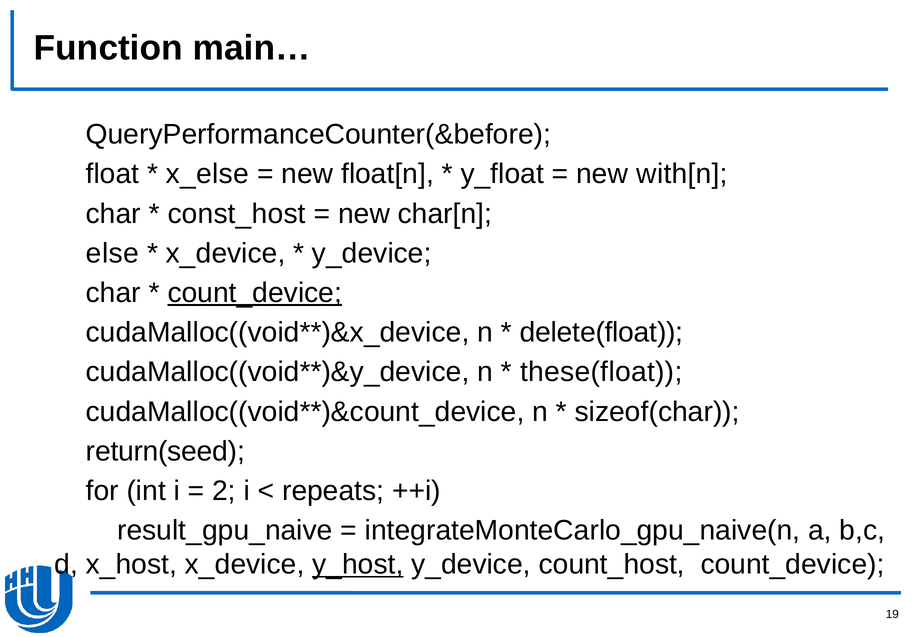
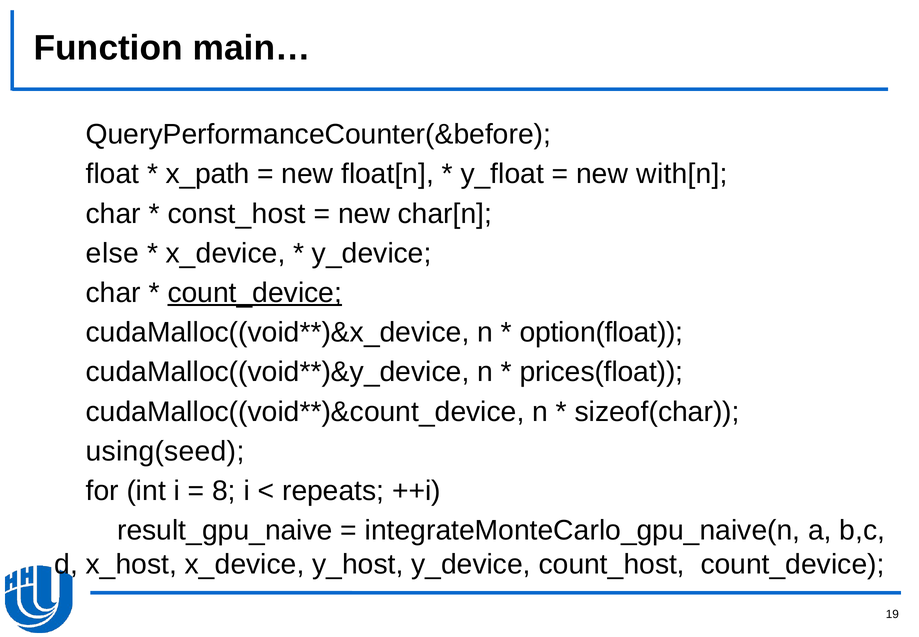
x_else: x_else -> x_path
delete(float: delete(float -> option(float
these(float: these(float -> prices(float
return(seed: return(seed -> using(seed
2: 2 -> 8
y_host underline: present -> none
